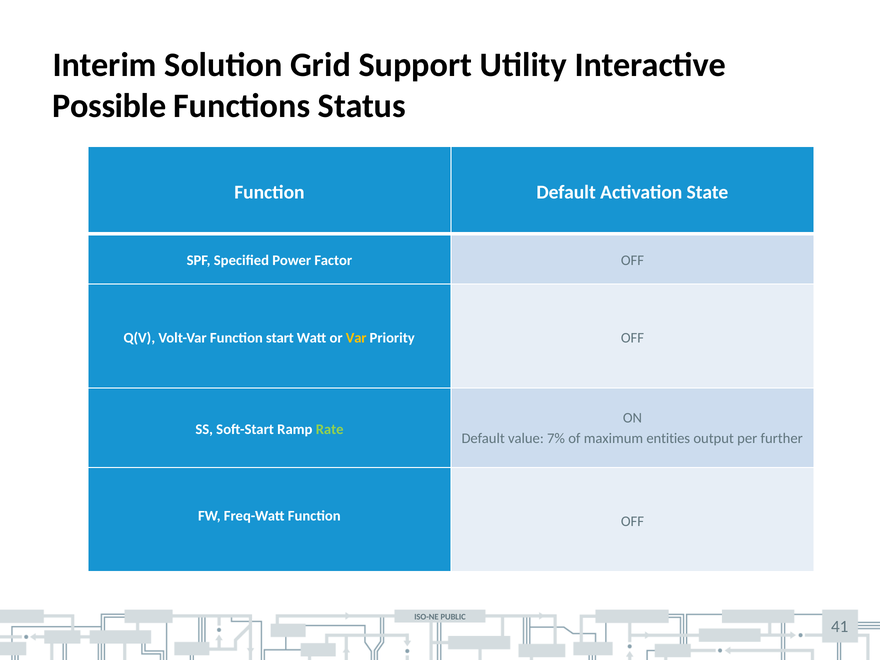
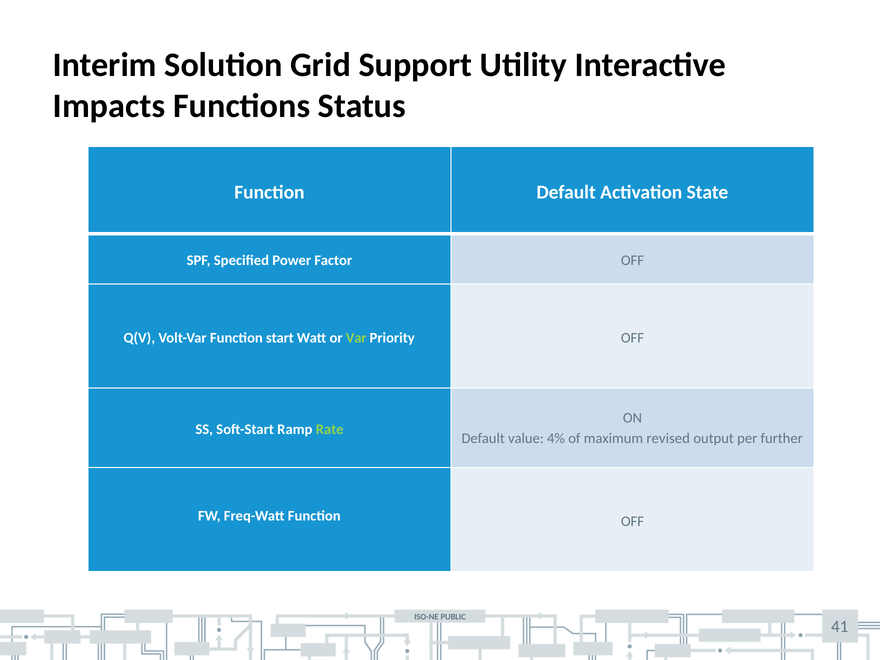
Possible: Possible -> Impacts
Var colour: yellow -> light green
7%: 7% -> 4%
entities: entities -> revised
